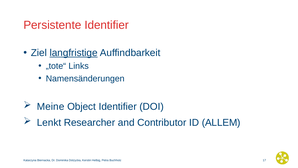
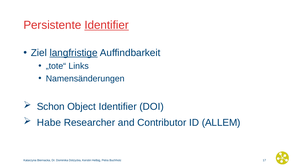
Identifier at (107, 25) underline: none -> present
Meine: Meine -> Schon
Lenkt: Lenkt -> Habe
